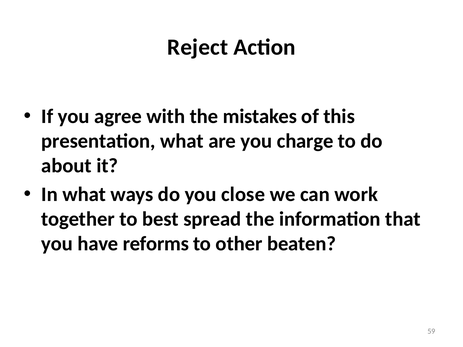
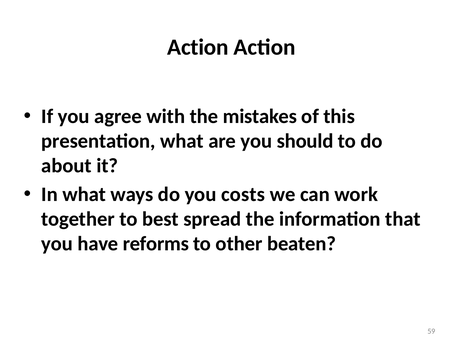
Reject at (198, 47): Reject -> Action
charge: charge -> should
close: close -> costs
